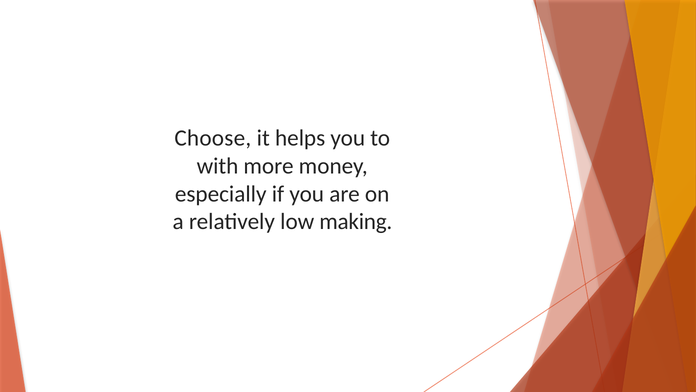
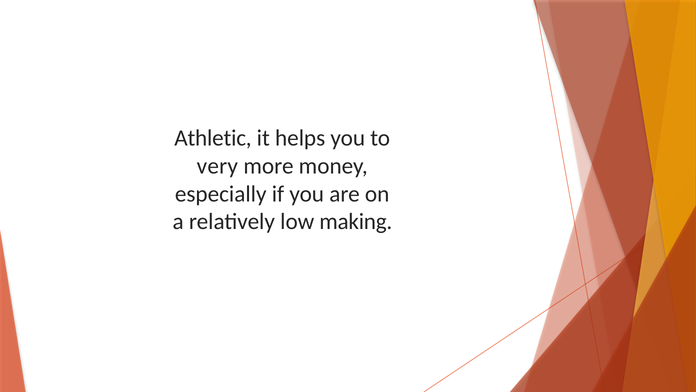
Choose: Choose -> Athletic
with: with -> very
